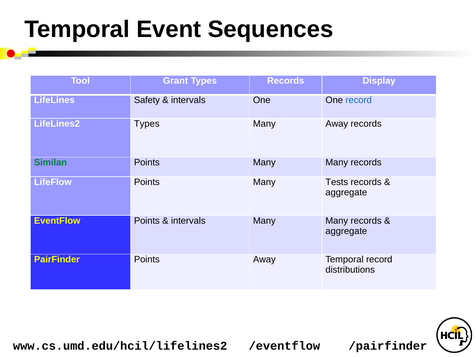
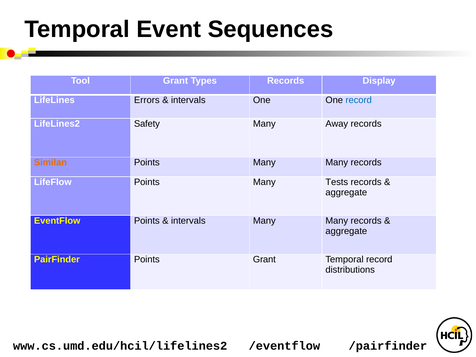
Safety: Safety -> Errors
LifeLines2 Types: Types -> Safety
Similan colour: green -> orange
Points Away: Away -> Grant
